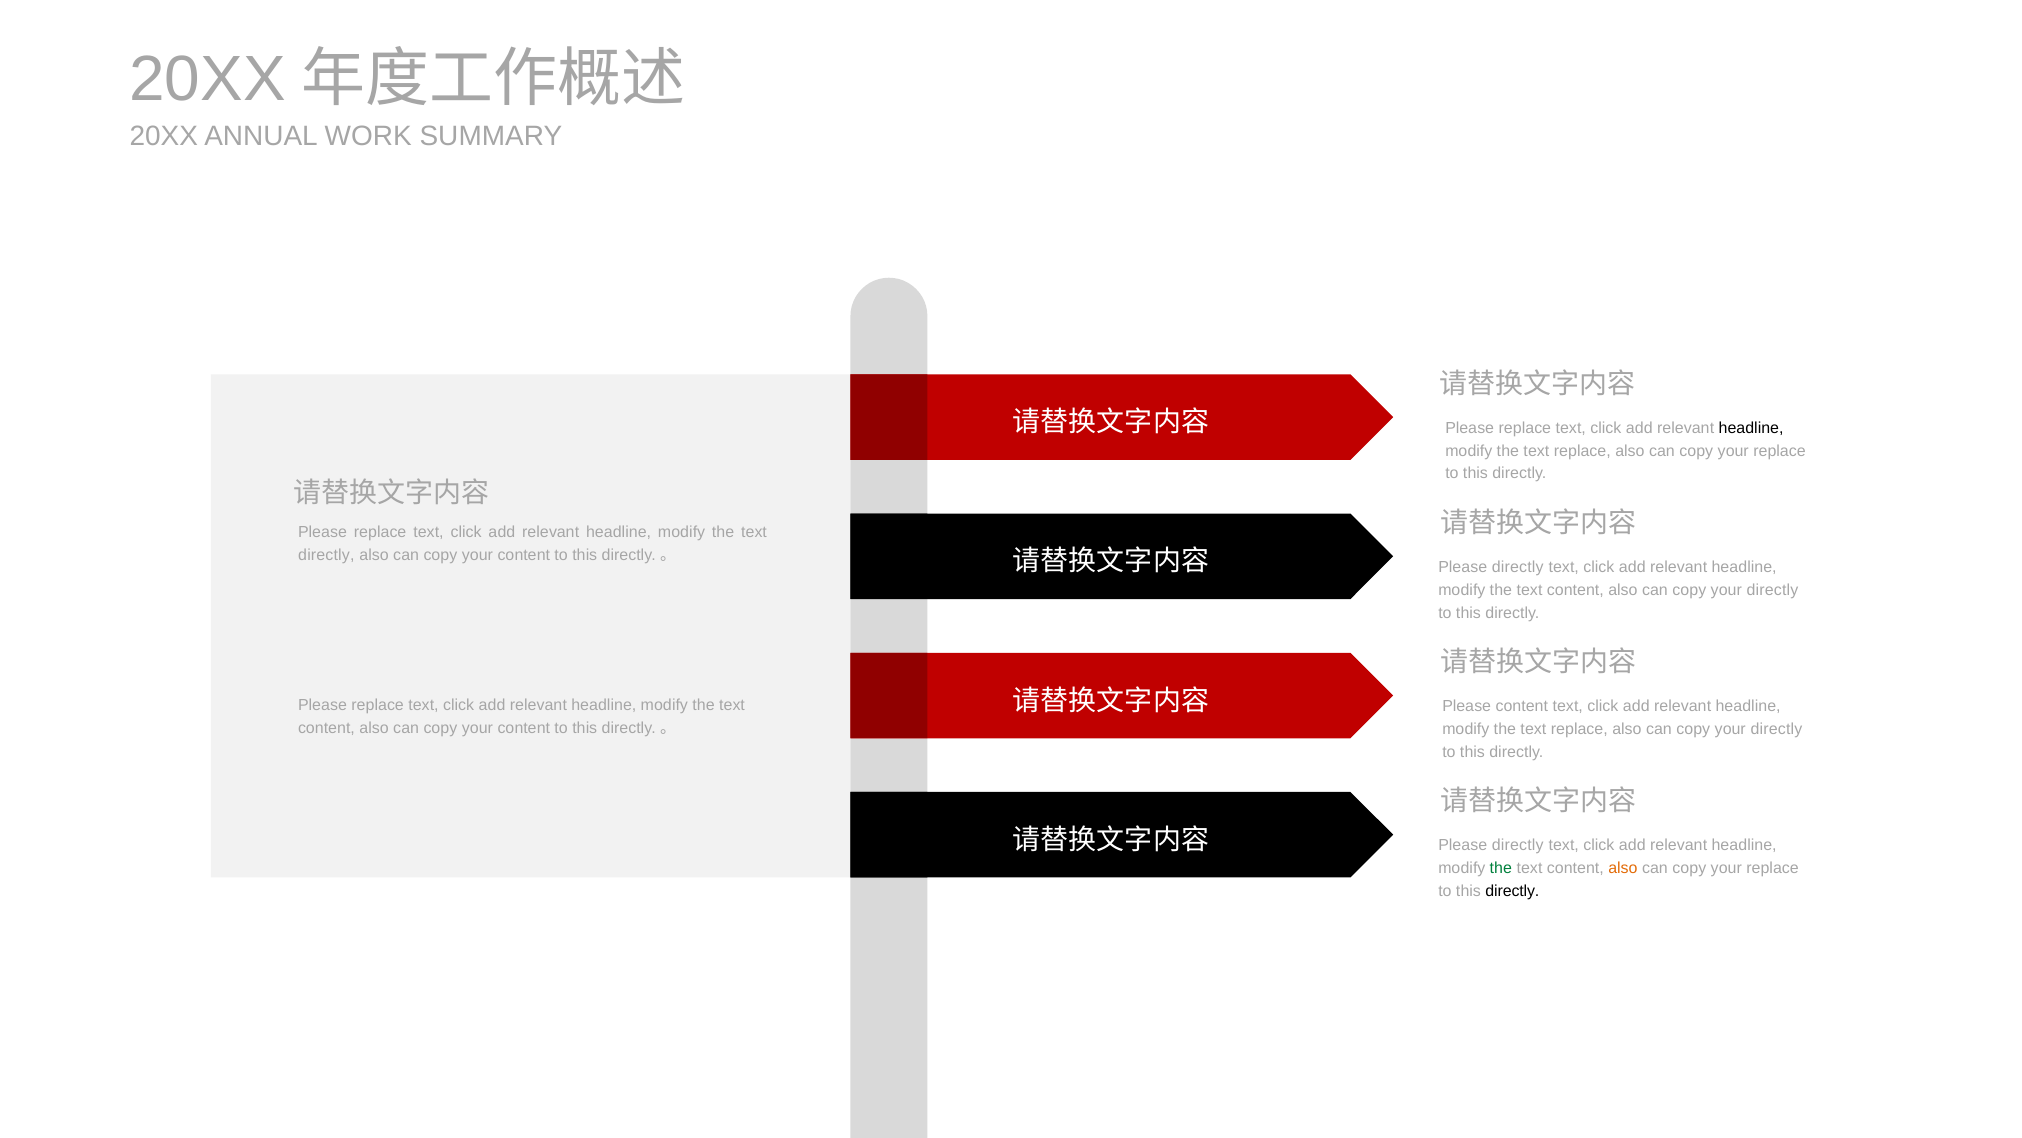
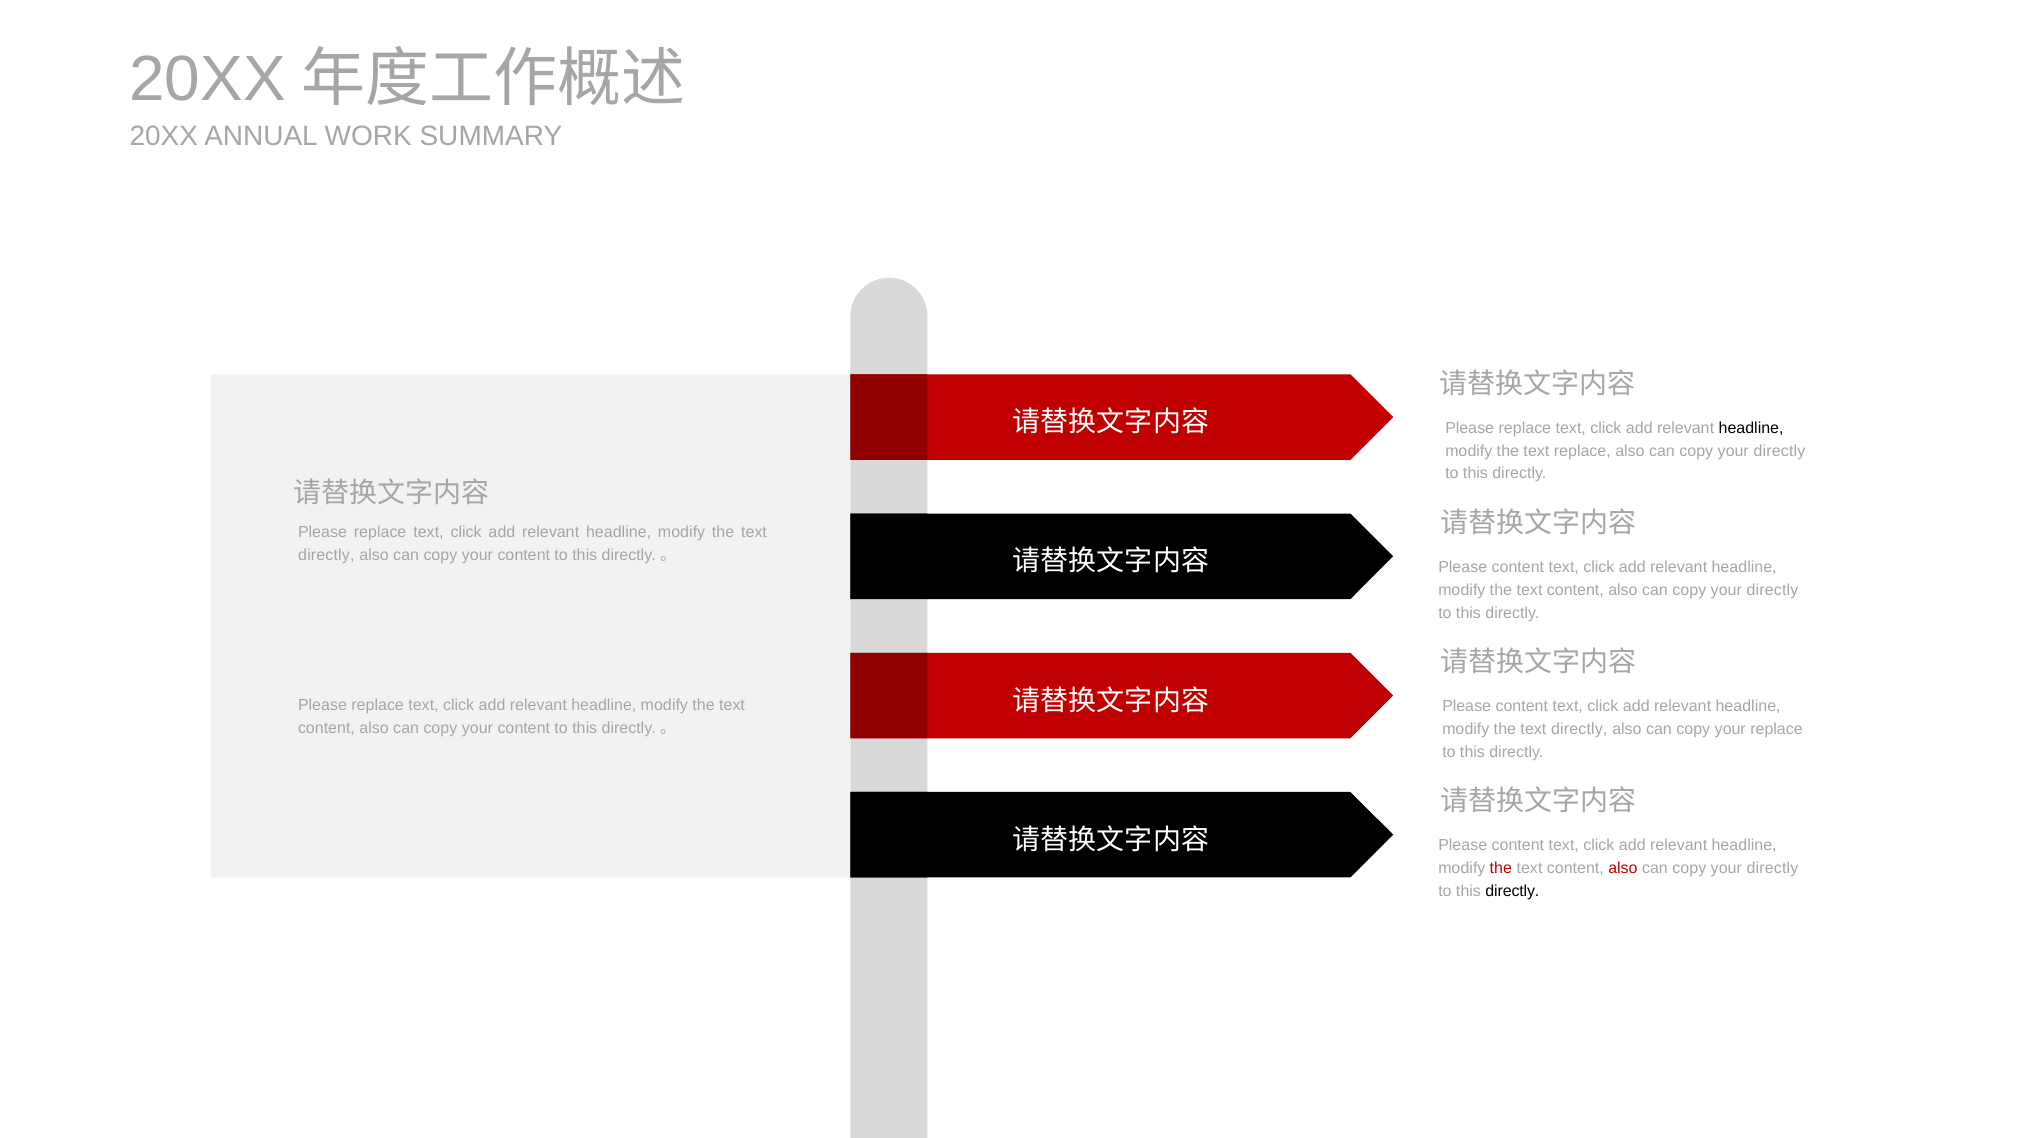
replace at (1780, 450): replace -> directly
directly at (1518, 567): directly -> content
replace at (1579, 729): replace -> directly
directly at (1776, 729): directly -> replace
directly at (1518, 845): directly -> content
the at (1501, 868) colour: green -> red
also at (1623, 868) colour: orange -> red
replace at (1773, 868): replace -> directly
